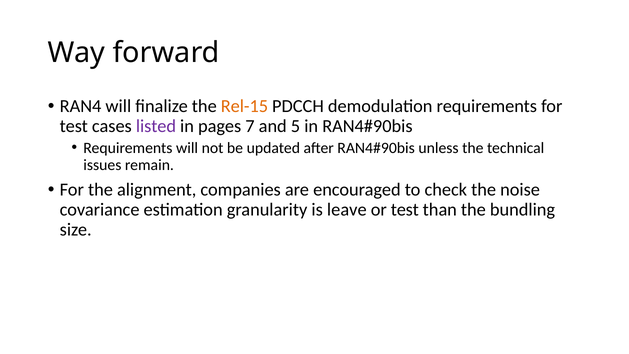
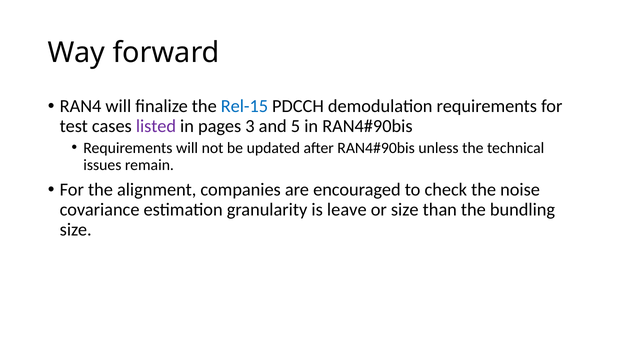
Rel-15 colour: orange -> blue
7: 7 -> 3
or test: test -> size
